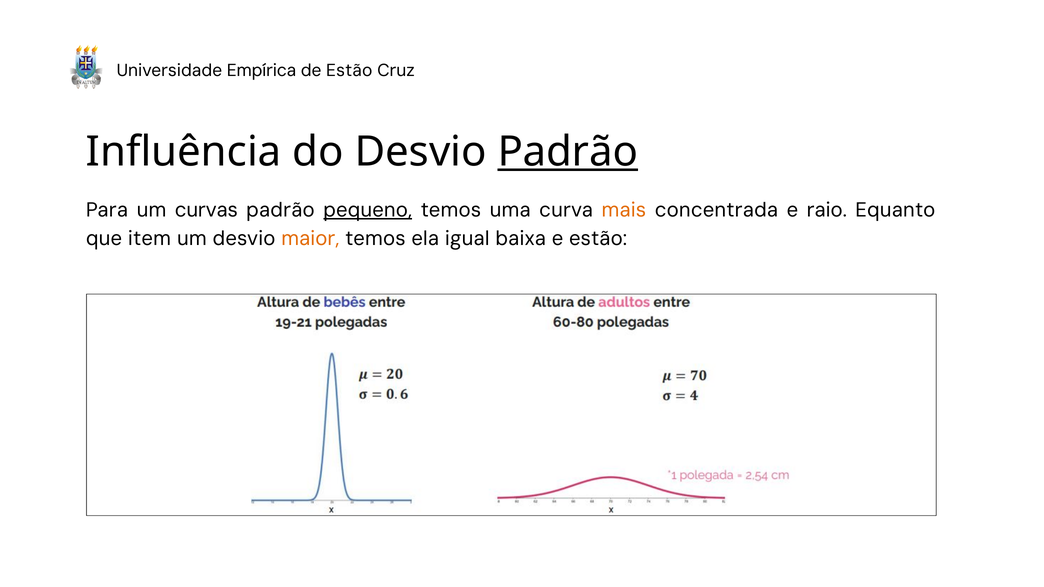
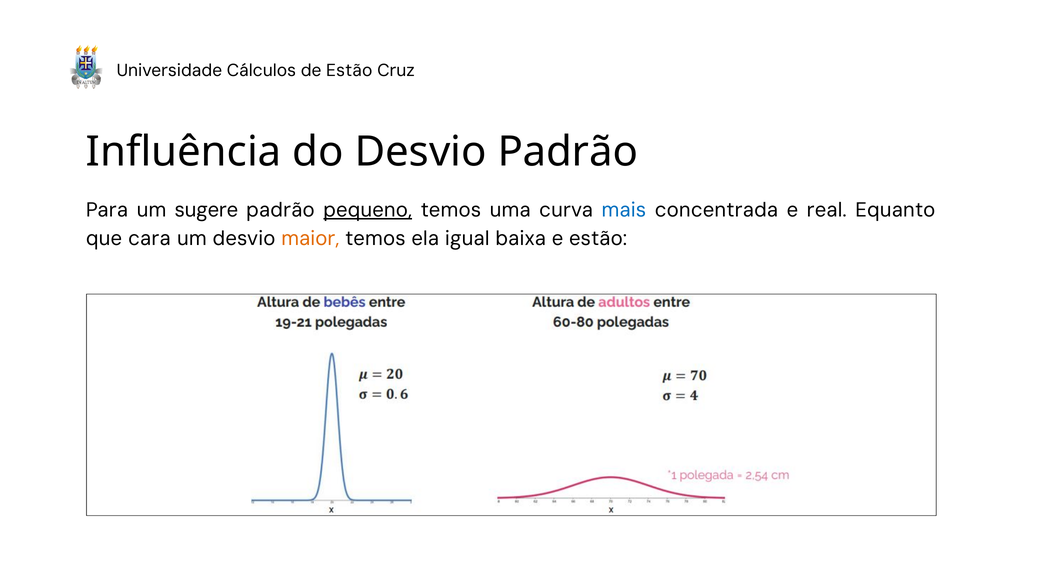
Empírica: Empírica -> Cálculos
Padrão at (568, 152) underline: present -> none
curvas: curvas -> sugere
mais colour: orange -> blue
raio: raio -> real
item: item -> cara
